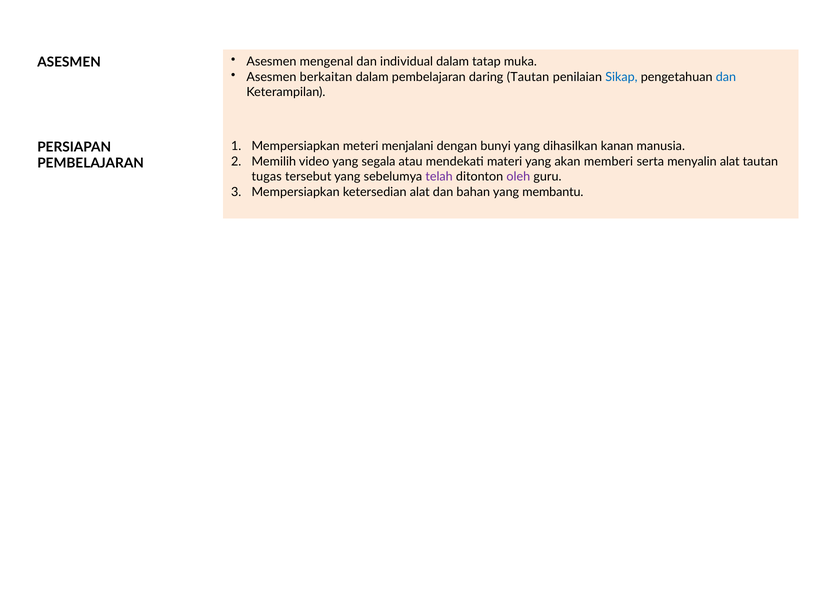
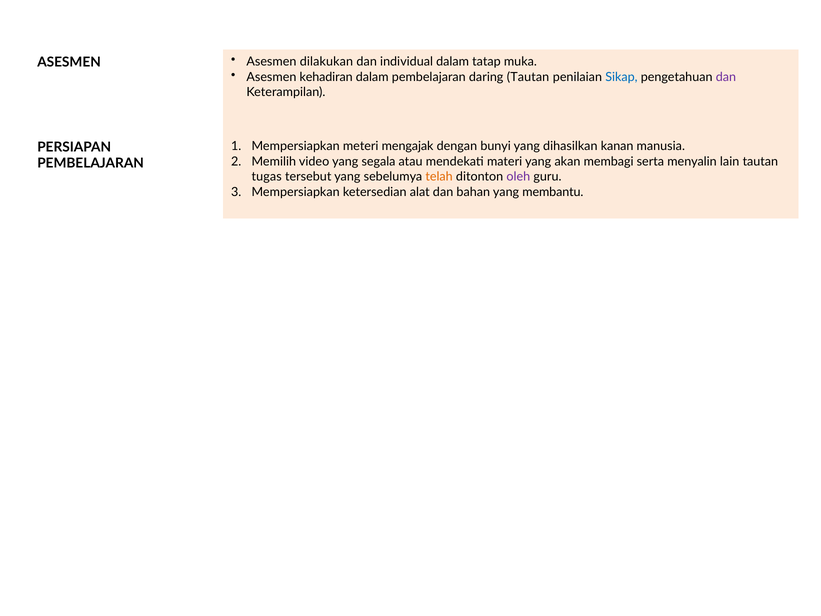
mengenal: mengenal -> dilakukan
berkaitan: berkaitan -> kehadiran
dan at (726, 77) colour: blue -> purple
menjalani: menjalani -> mengajak
memberi: memberi -> membagi
menyalin alat: alat -> lain
telah colour: purple -> orange
